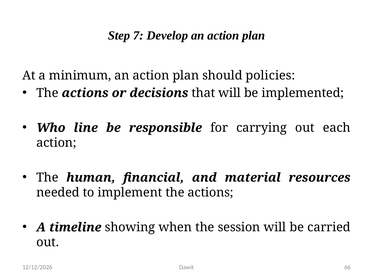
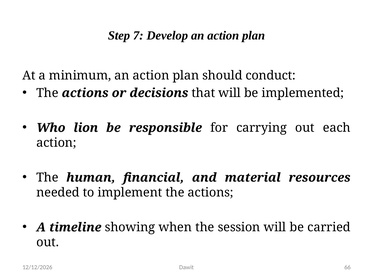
policies: policies -> conduct
line: line -> lion
